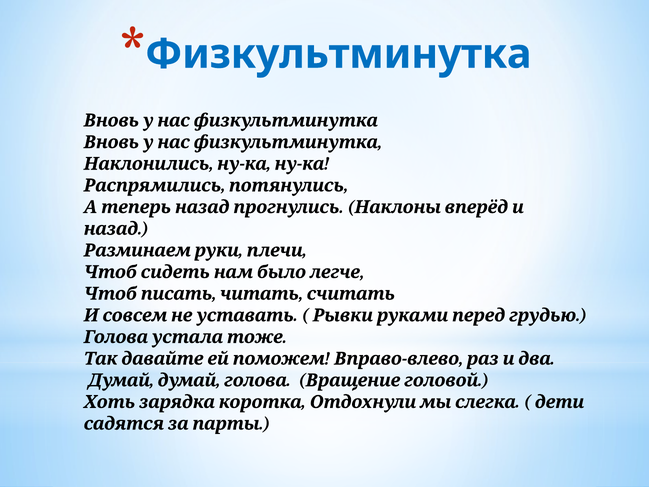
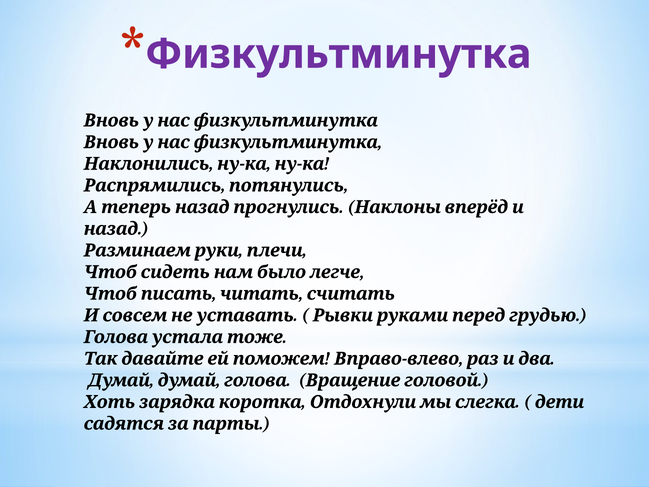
Физкультминутка colour: blue -> purple
